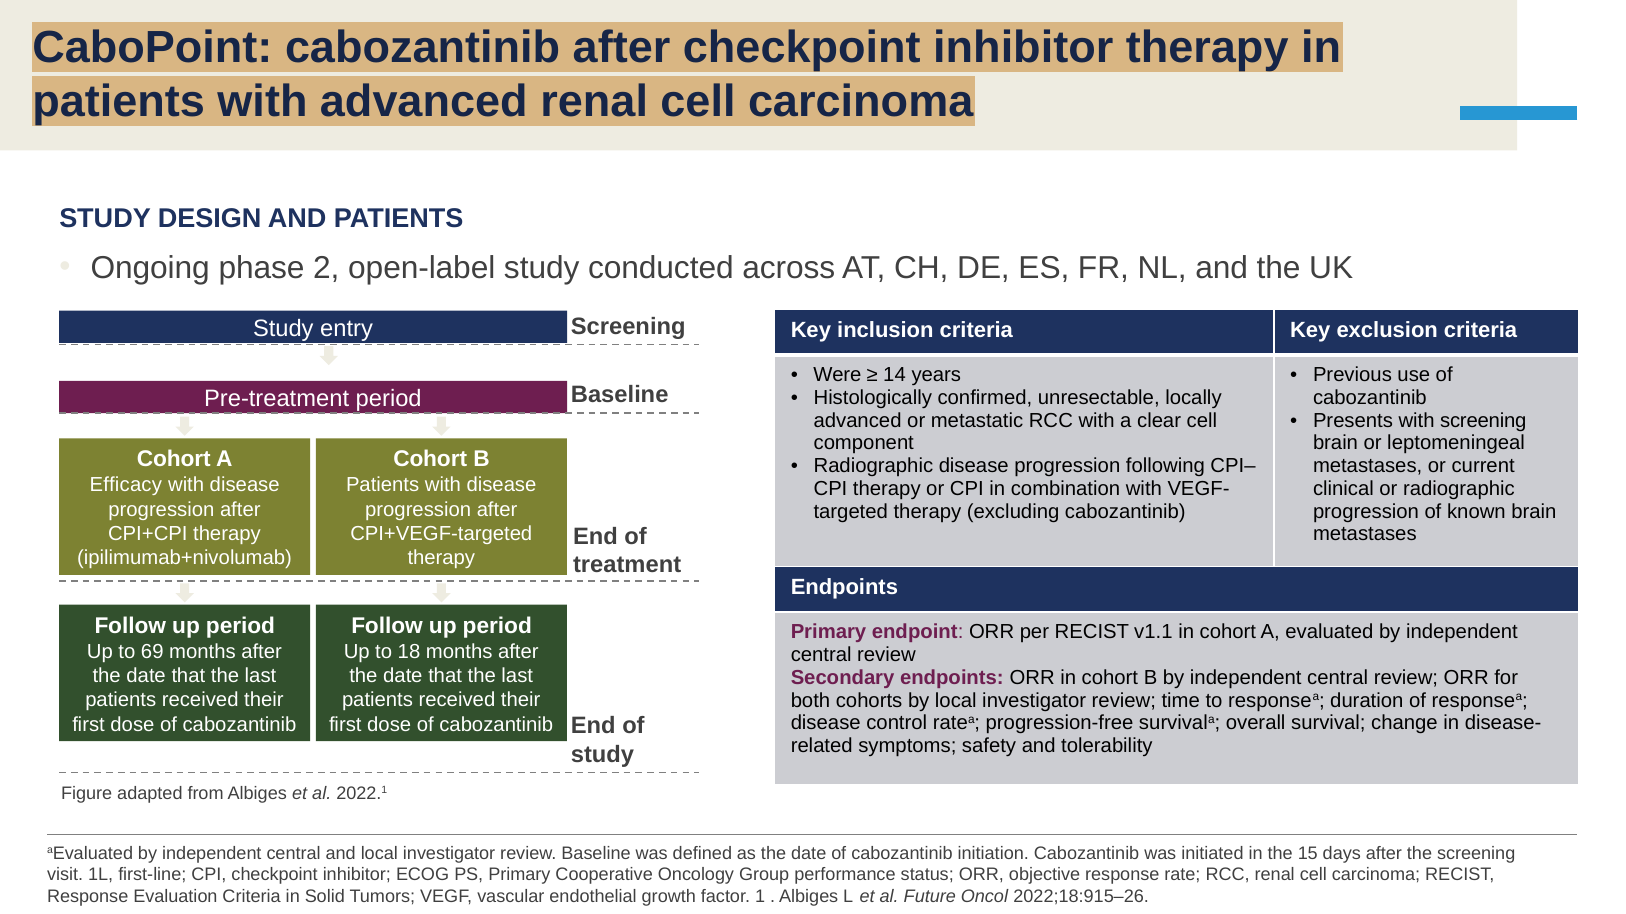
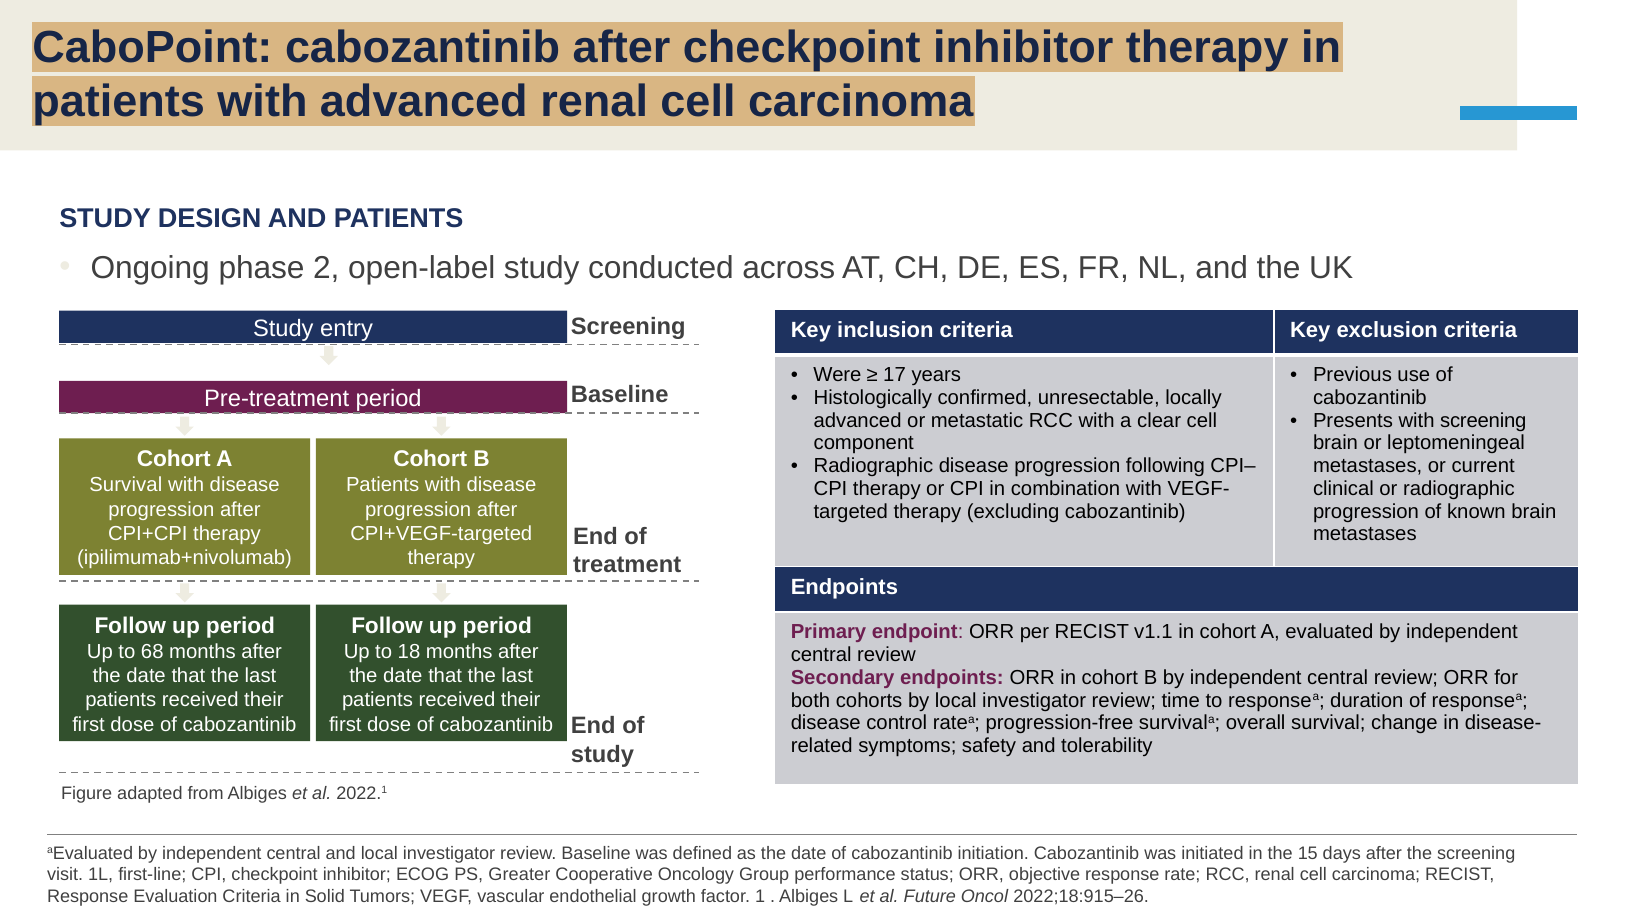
14: 14 -> 17
Efficacy at (126, 485): Efficacy -> Survival
69: 69 -> 68
PS Primary: Primary -> Greater
